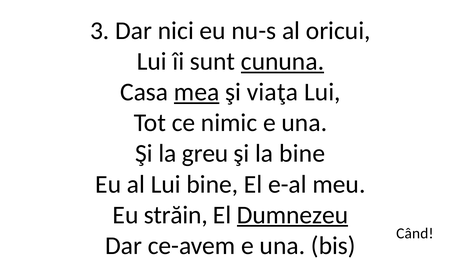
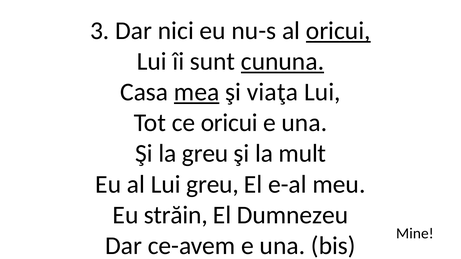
oricui at (338, 31) underline: none -> present
ce nimic: nimic -> oricui
la bine: bine -> mult
Lui bine: bine -> greu
Dumnezeu underline: present -> none
Când: Când -> Mine
